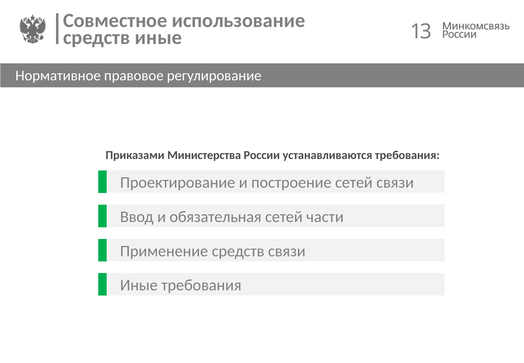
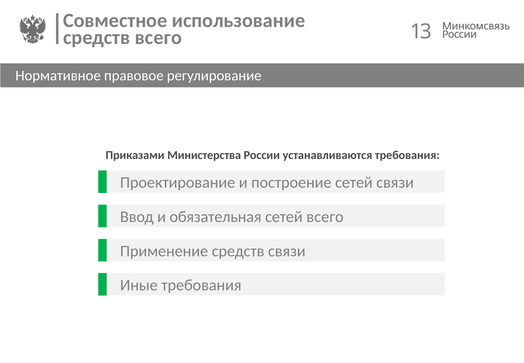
средств иные: иные -> всего
сетей части: части -> всего
